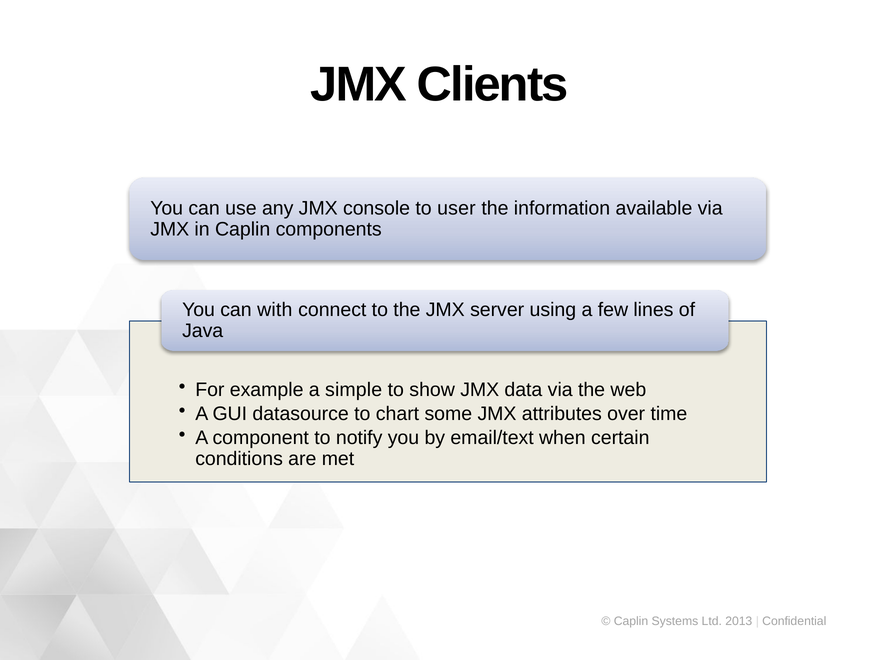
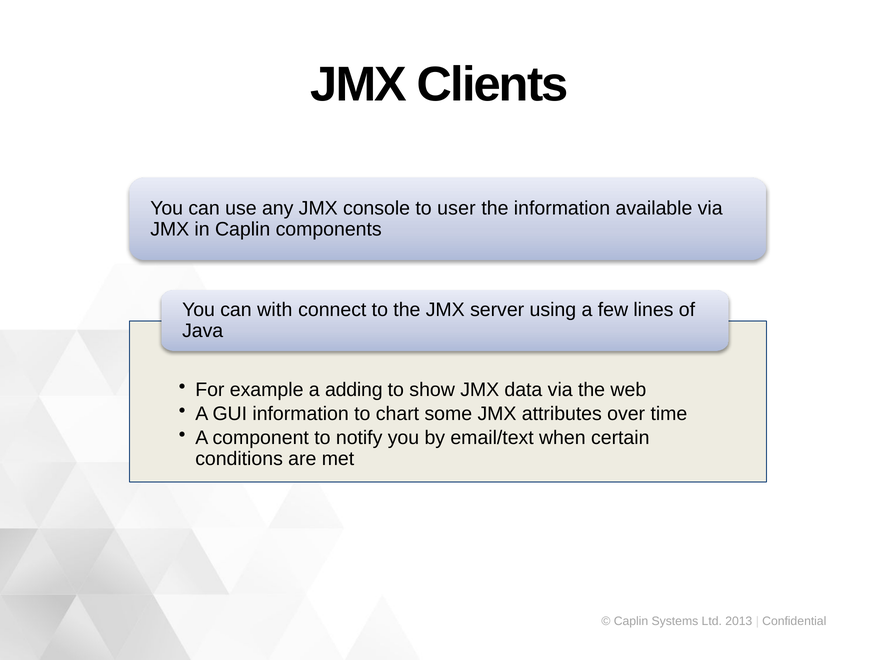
simple: simple -> adding
GUI datasource: datasource -> information
